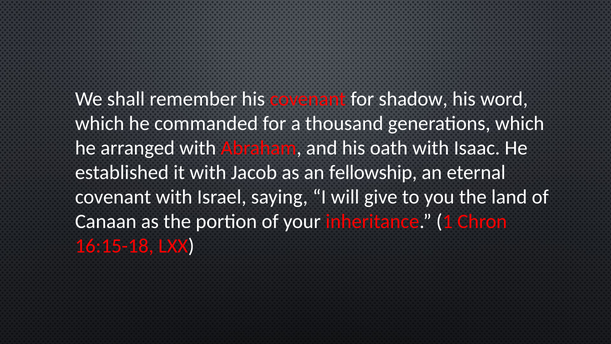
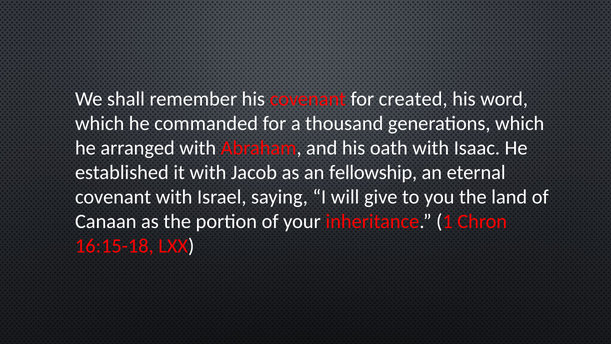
shadow: shadow -> created
